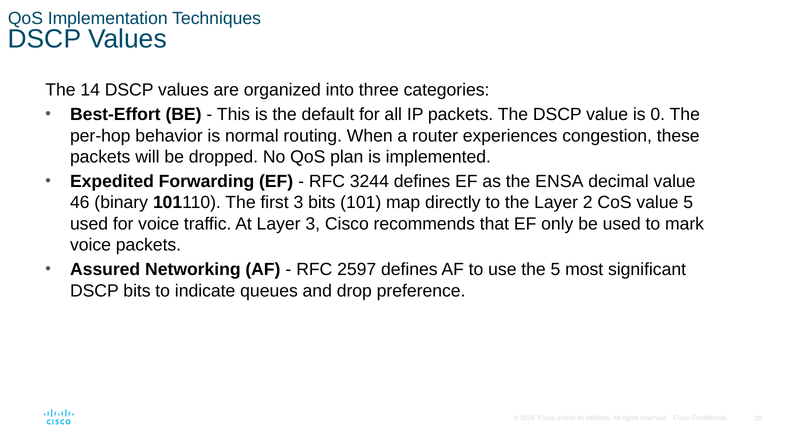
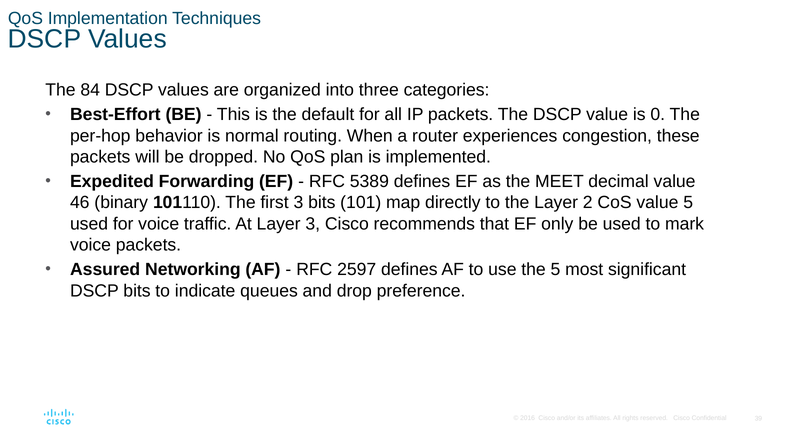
14: 14 -> 84
3244: 3244 -> 5389
ENSA: ENSA -> MEET
